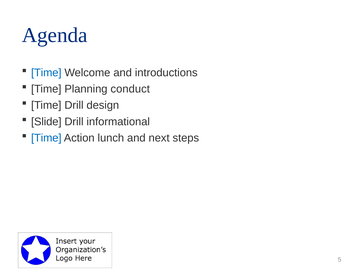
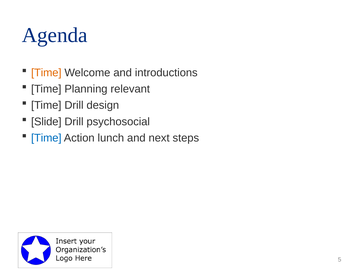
Time at (46, 73) colour: blue -> orange
conduct: conduct -> relevant
informational: informational -> psychosocial
